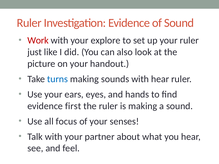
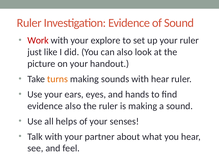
turns colour: blue -> orange
evidence first: first -> also
focus: focus -> helps
